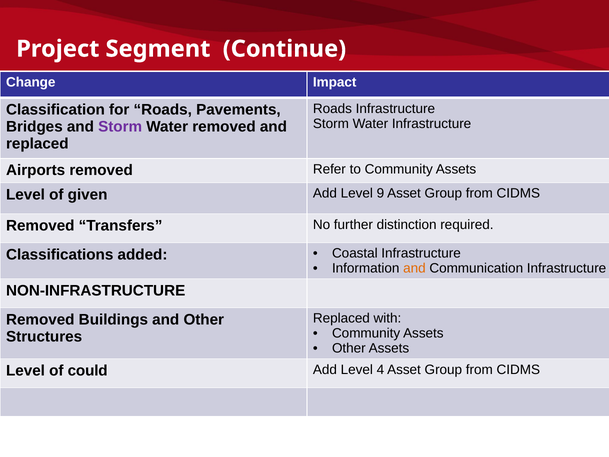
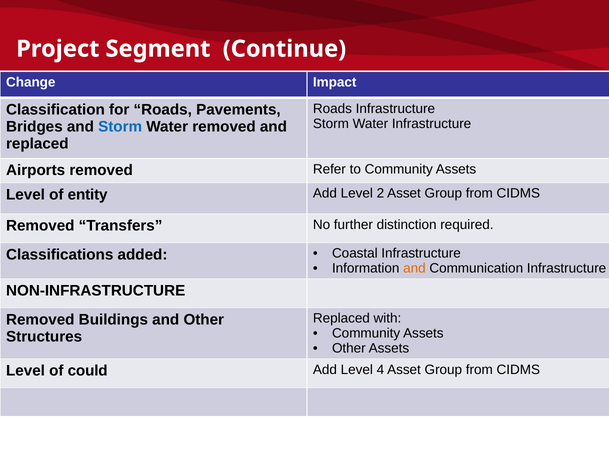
Storm at (120, 127) colour: purple -> blue
given: given -> entity
9: 9 -> 2
